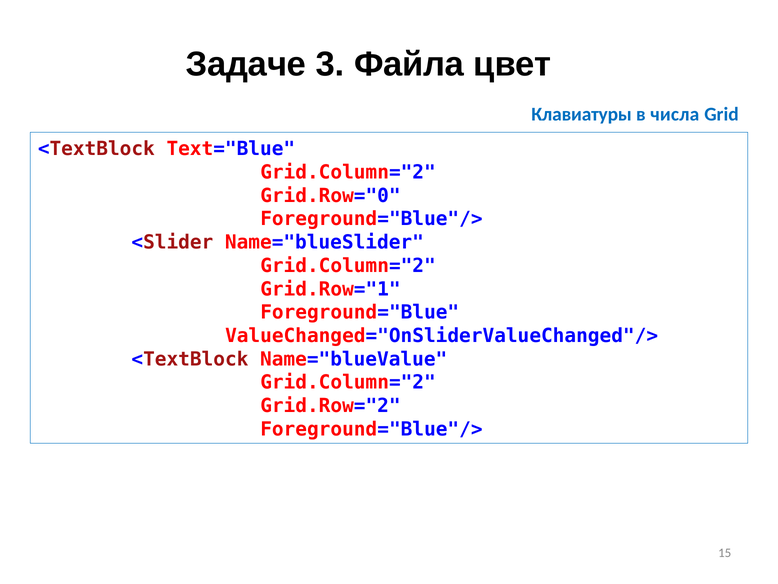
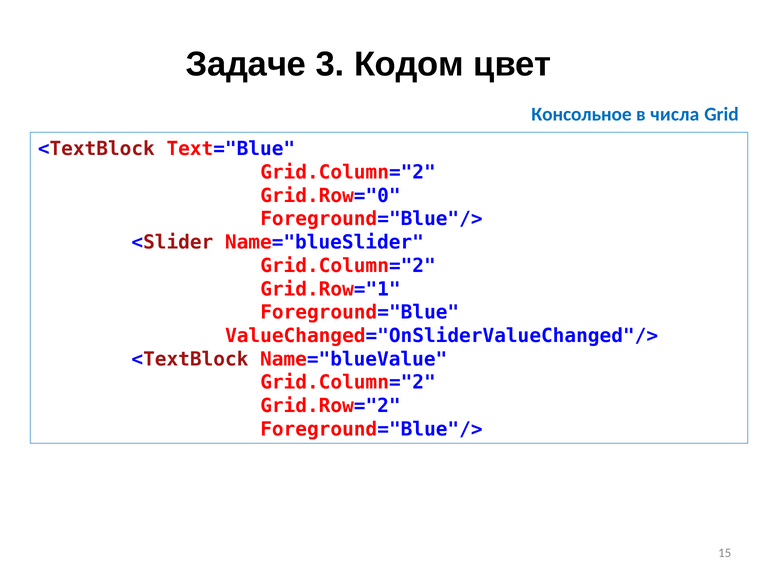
Файла: Файла -> Кодом
Клавиатуры: Клавиатуры -> Консольное
